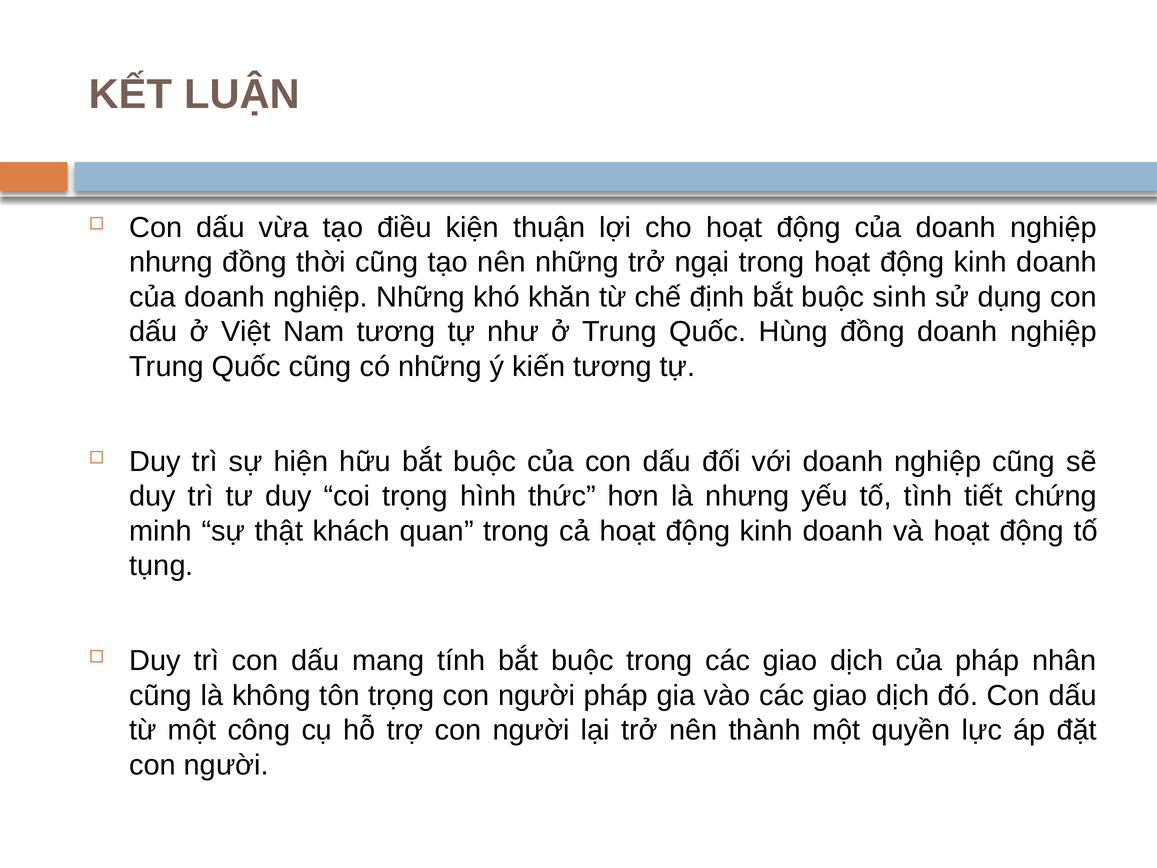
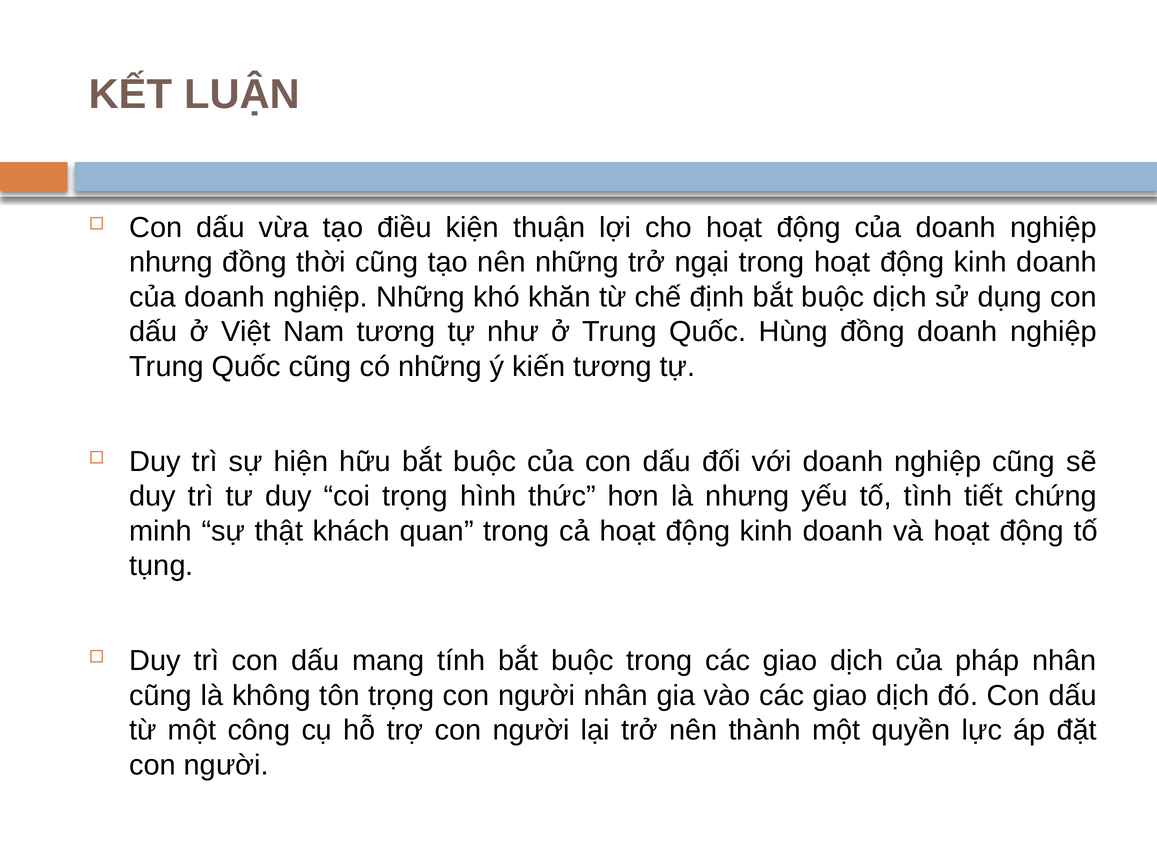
buộc sinh: sinh -> dịch
người pháp: pháp -> nhân
